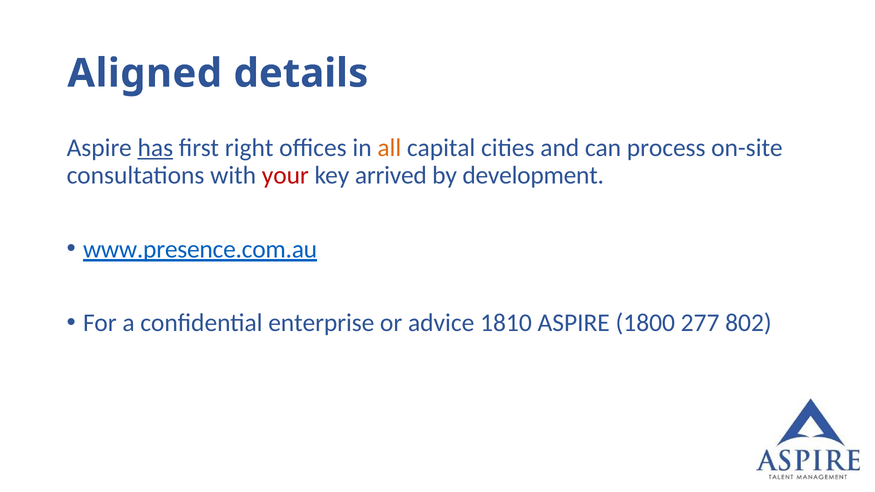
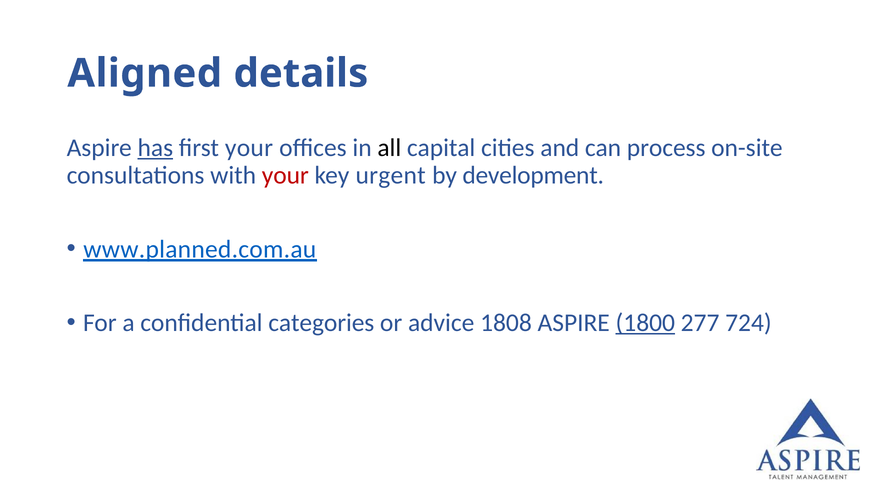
first right: right -> your
all colour: orange -> black
arrived: arrived -> urgent
www.presence.com.au: www.presence.com.au -> www.planned.com.au
enterprise: enterprise -> categories
1810: 1810 -> 1808
1800 underline: none -> present
802: 802 -> 724
